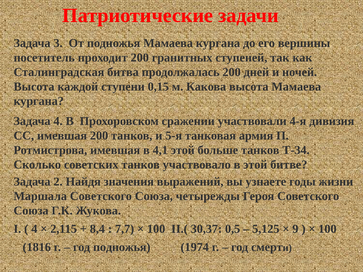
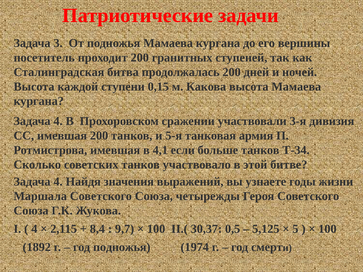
4-я: 4-я -> 3-я
4,1 этой: этой -> если
2 at (58, 182): 2 -> 4
7,7: 7,7 -> 9,7
9: 9 -> 5
1816: 1816 -> 1892
